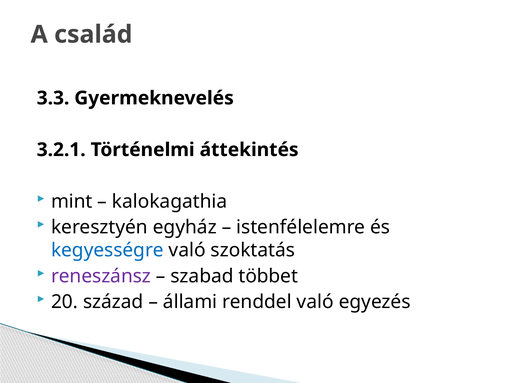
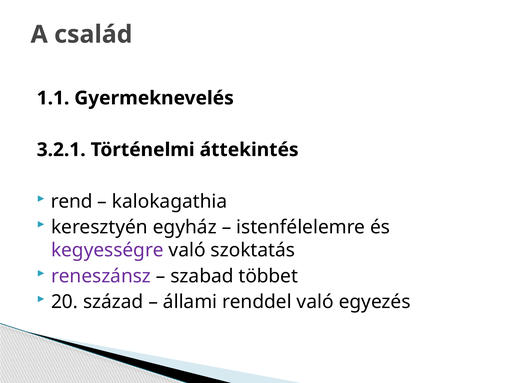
3.3: 3.3 -> 1.1
mint: mint -> rend
kegyességre colour: blue -> purple
